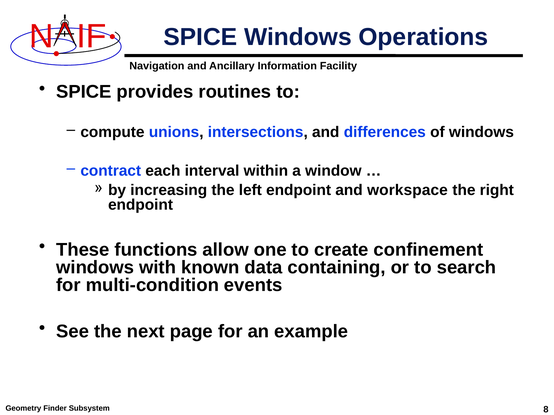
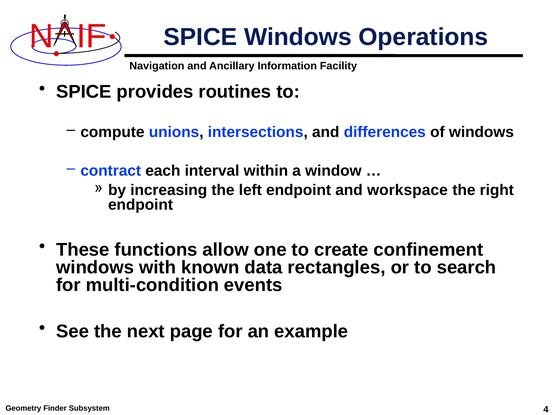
containing: containing -> rectangles
8: 8 -> 4
